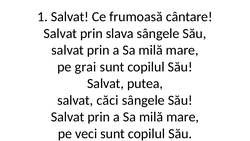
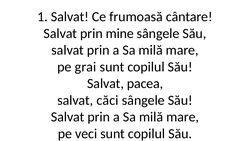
slava: slava -> mine
putea: putea -> pacea
